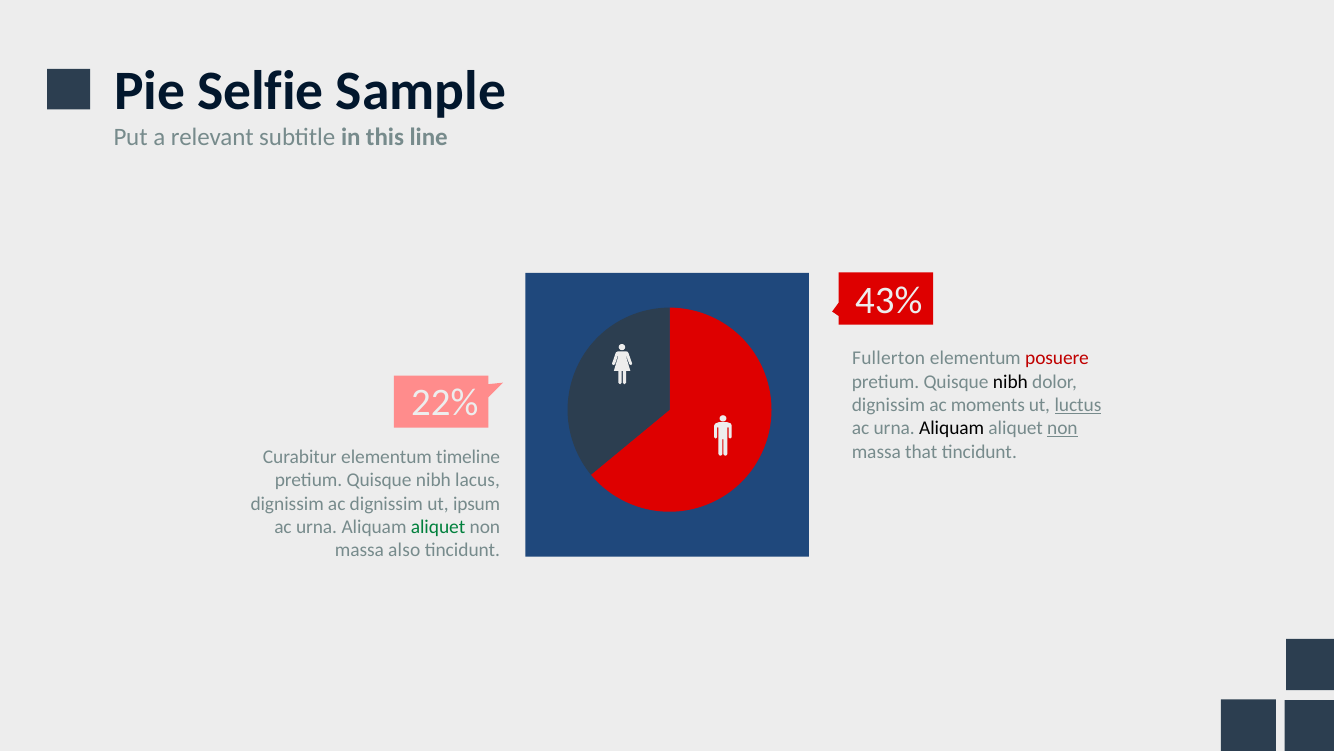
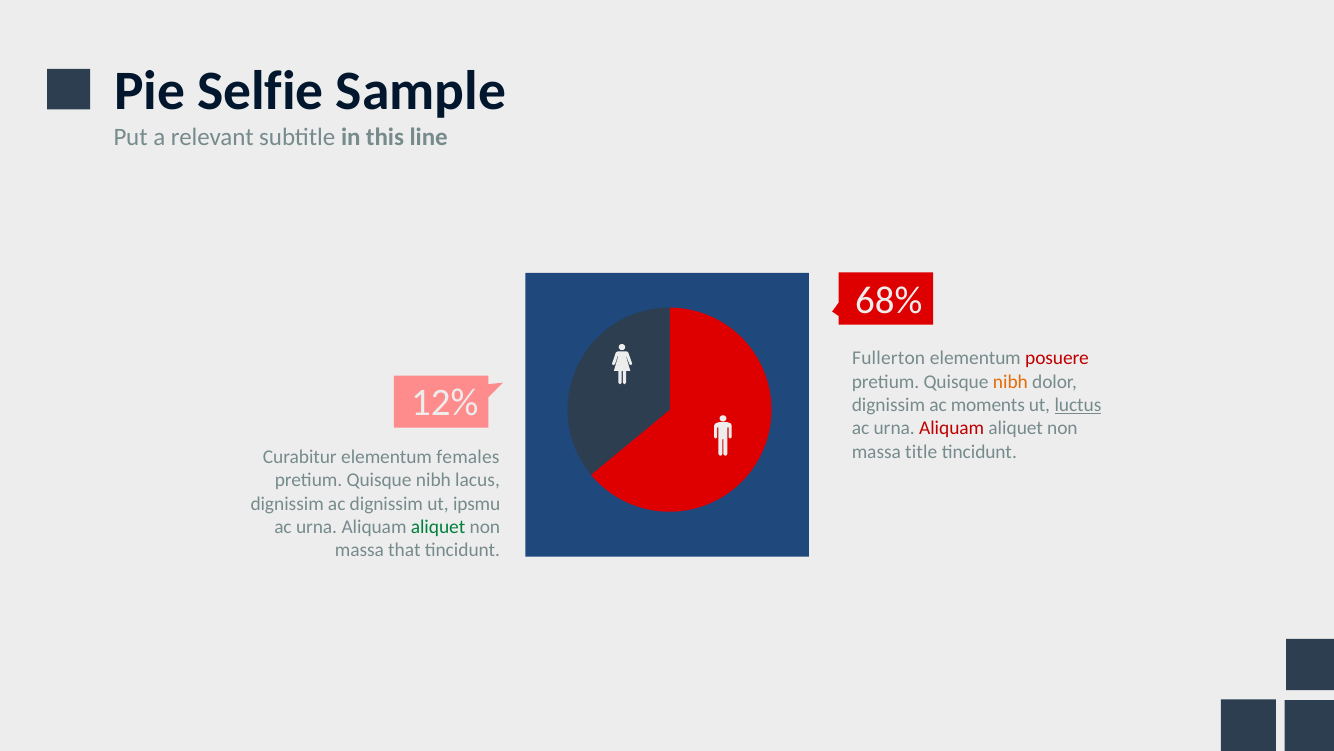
43%: 43% -> 68%
nibh at (1010, 381) colour: black -> orange
22%: 22% -> 12%
Aliquam at (952, 428) colour: black -> red
non at (1062, 428) underline: present -> none
that: that -> title
timeline: timeline -> females
ipsum: ipsum -> ipsmu
also: also -> that
